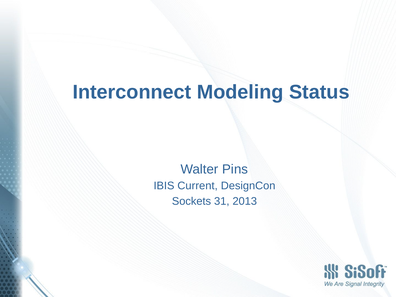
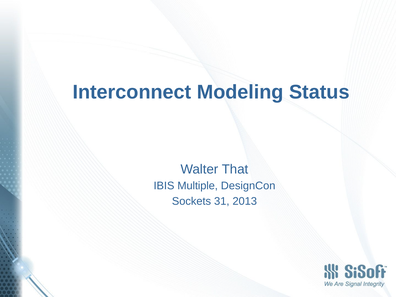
Pins: Pins -> That
Current: Current -> Multiple
